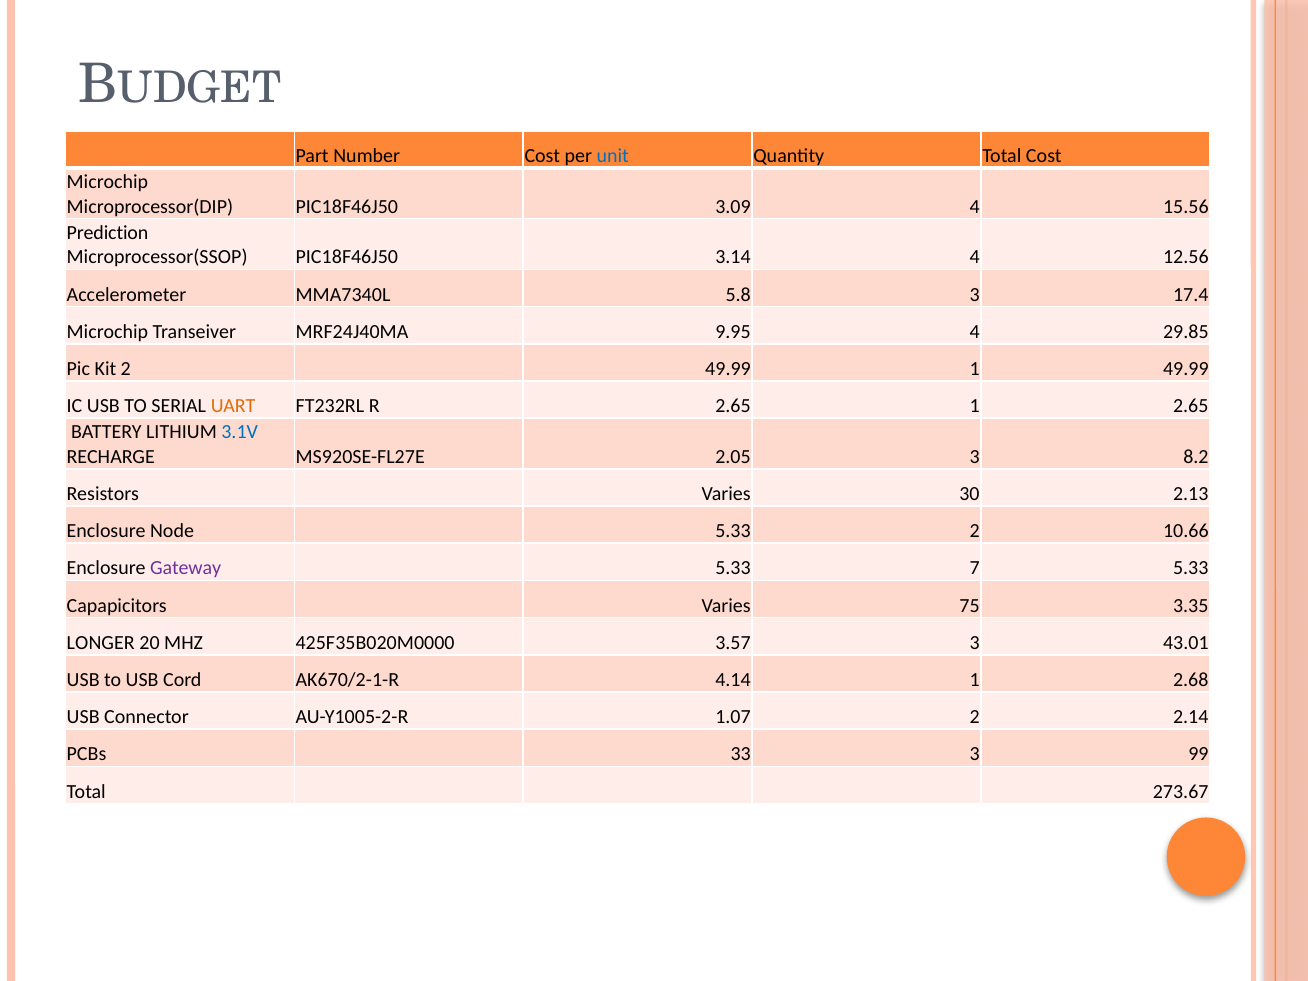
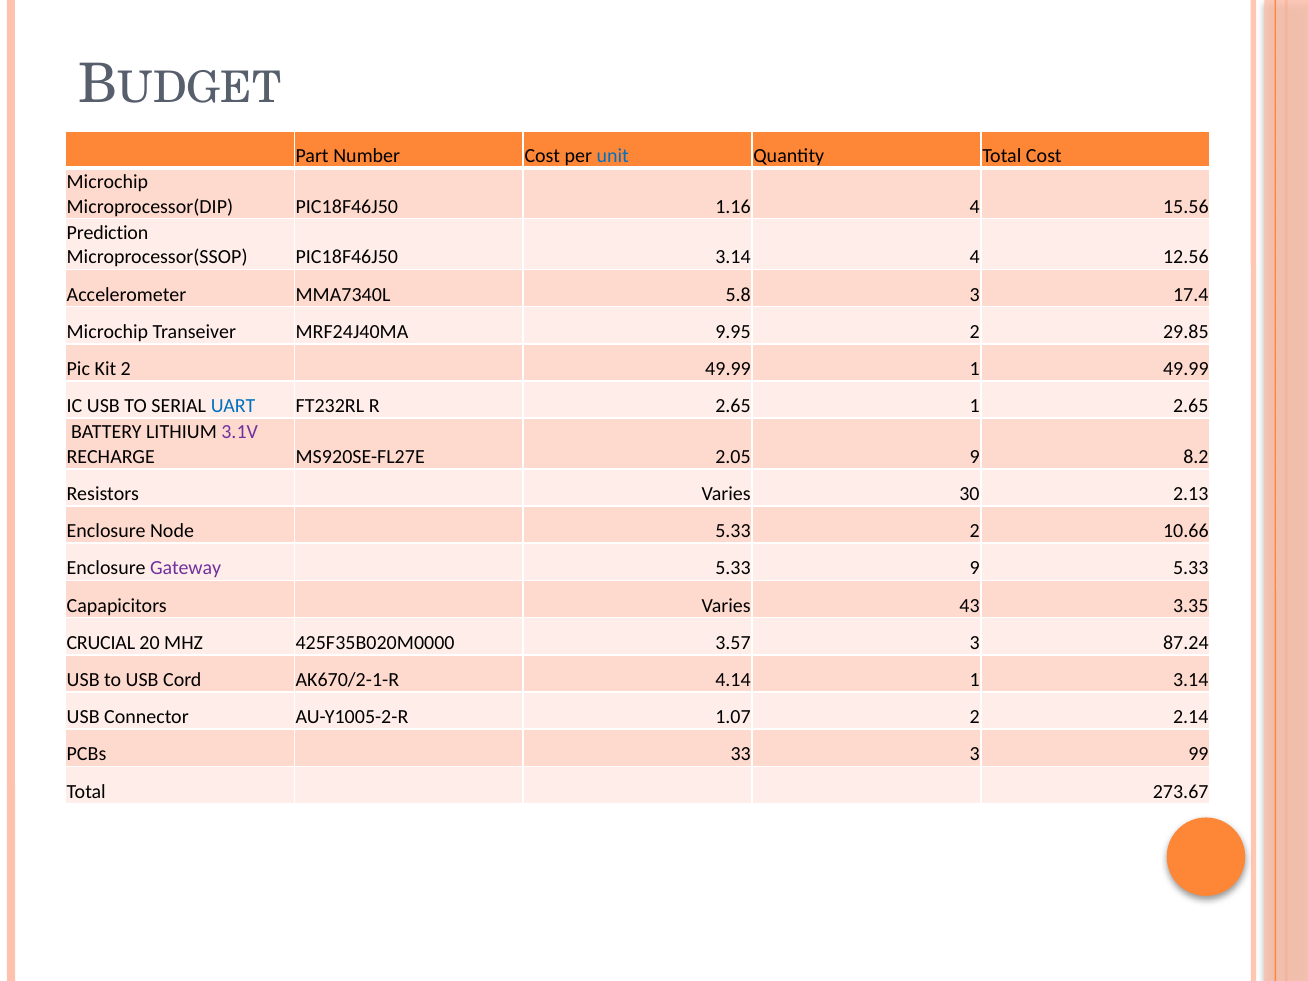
3.09: 3.09 -> 1.16
9.95 4: 4 -> 2
UART colour: orange -> blue
3.1V colour: blue -> purple
2.05 3: 3 -> 9
5.33 7: 7 -> 9
75: 75 -> 43
LONGER: LONGER -> CRUCIAL
43.01: 43.01 -> 87.24
1 2.68: 2.68 -> 3.14
